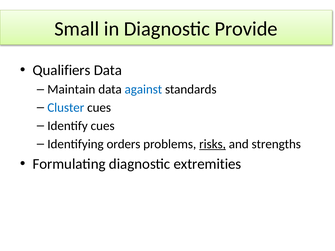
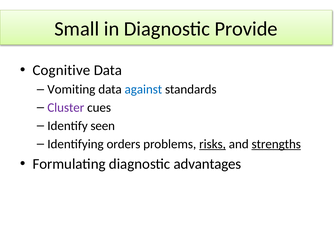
Qualifiers: Qualifiers -> Cognitive
Maintain: Maintain -> Vomiting
Cluster colour: blue -> purple
Identify cues: cues -> seen
strengths underline: none -> present
extremities: extremities -> advantages
